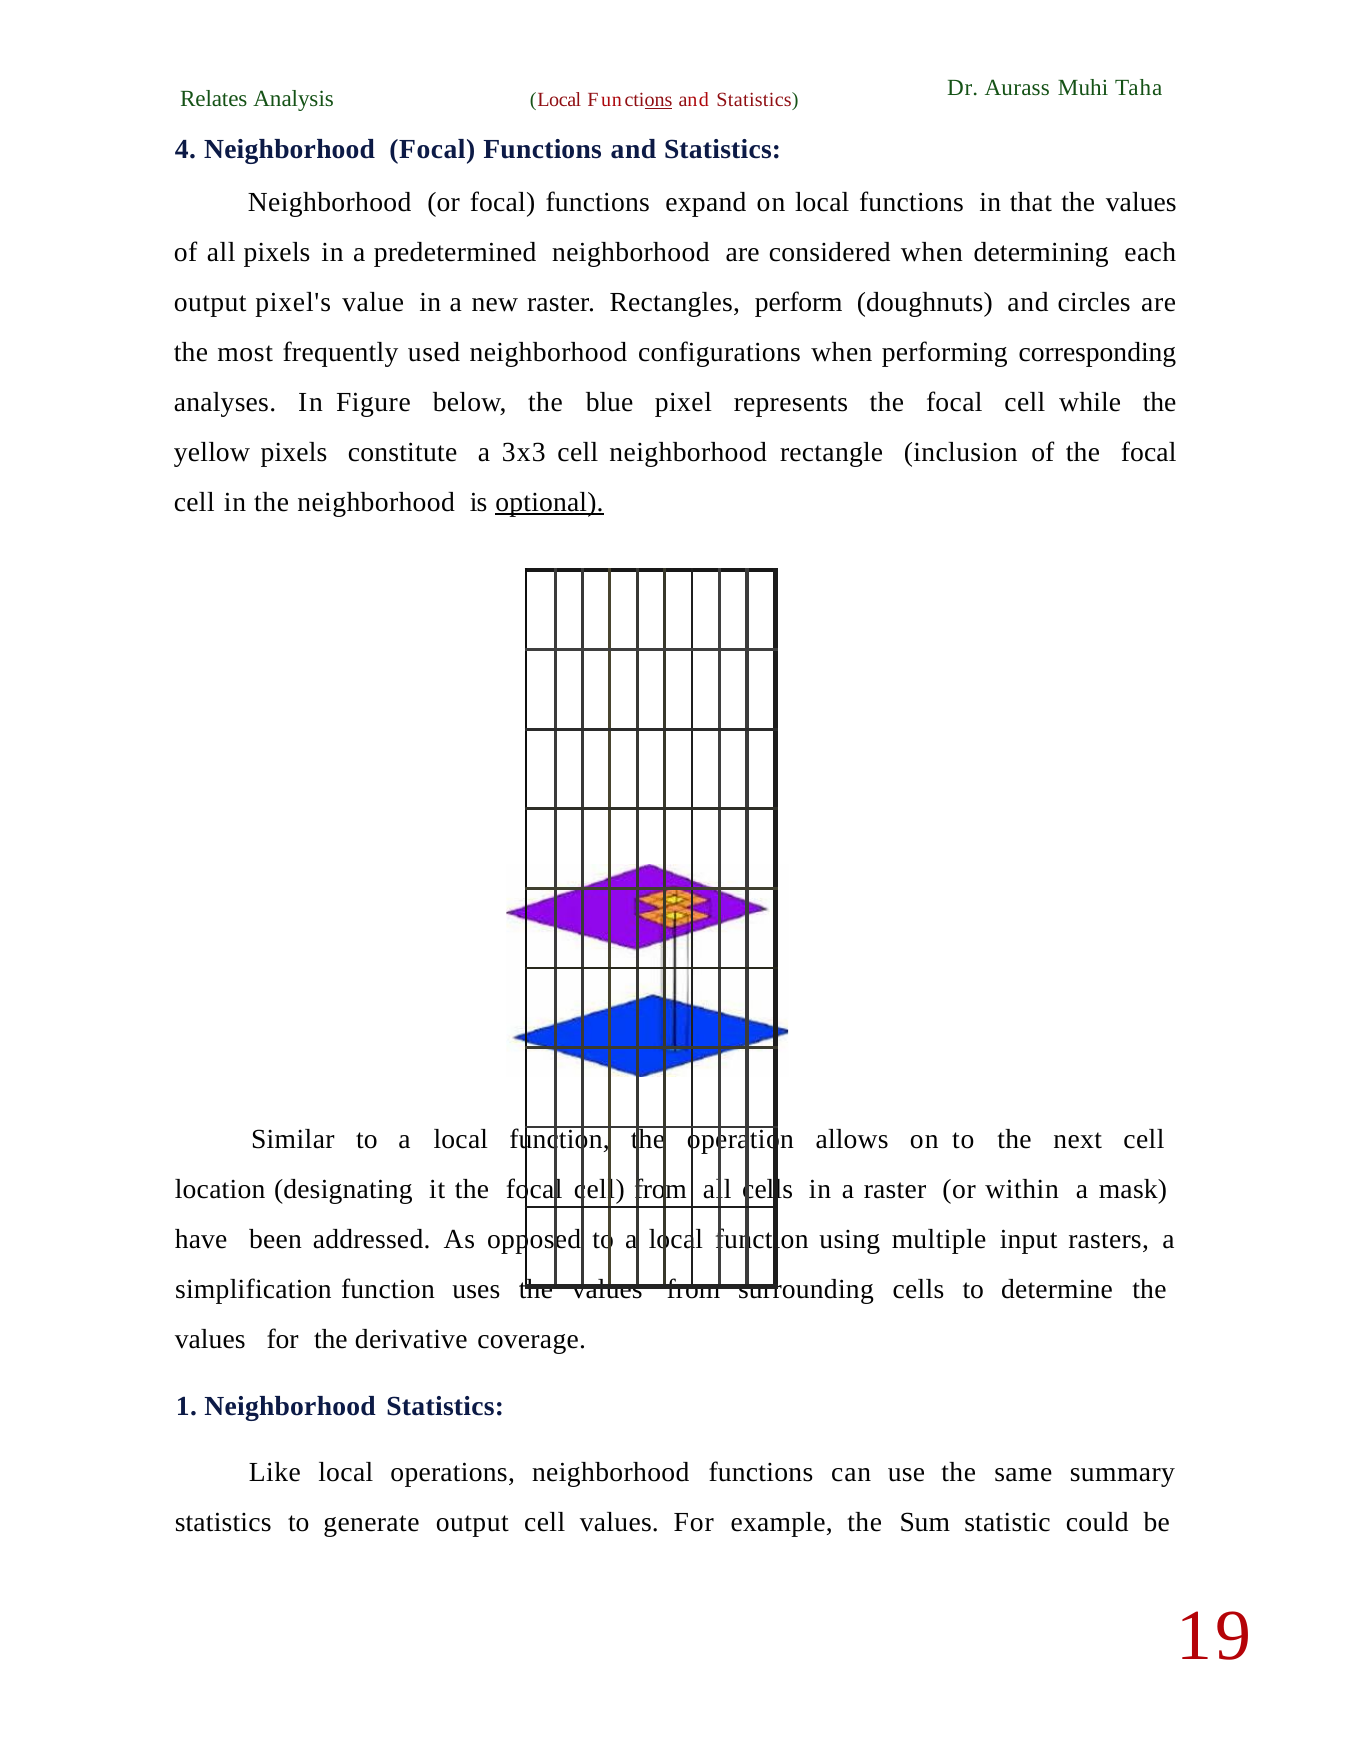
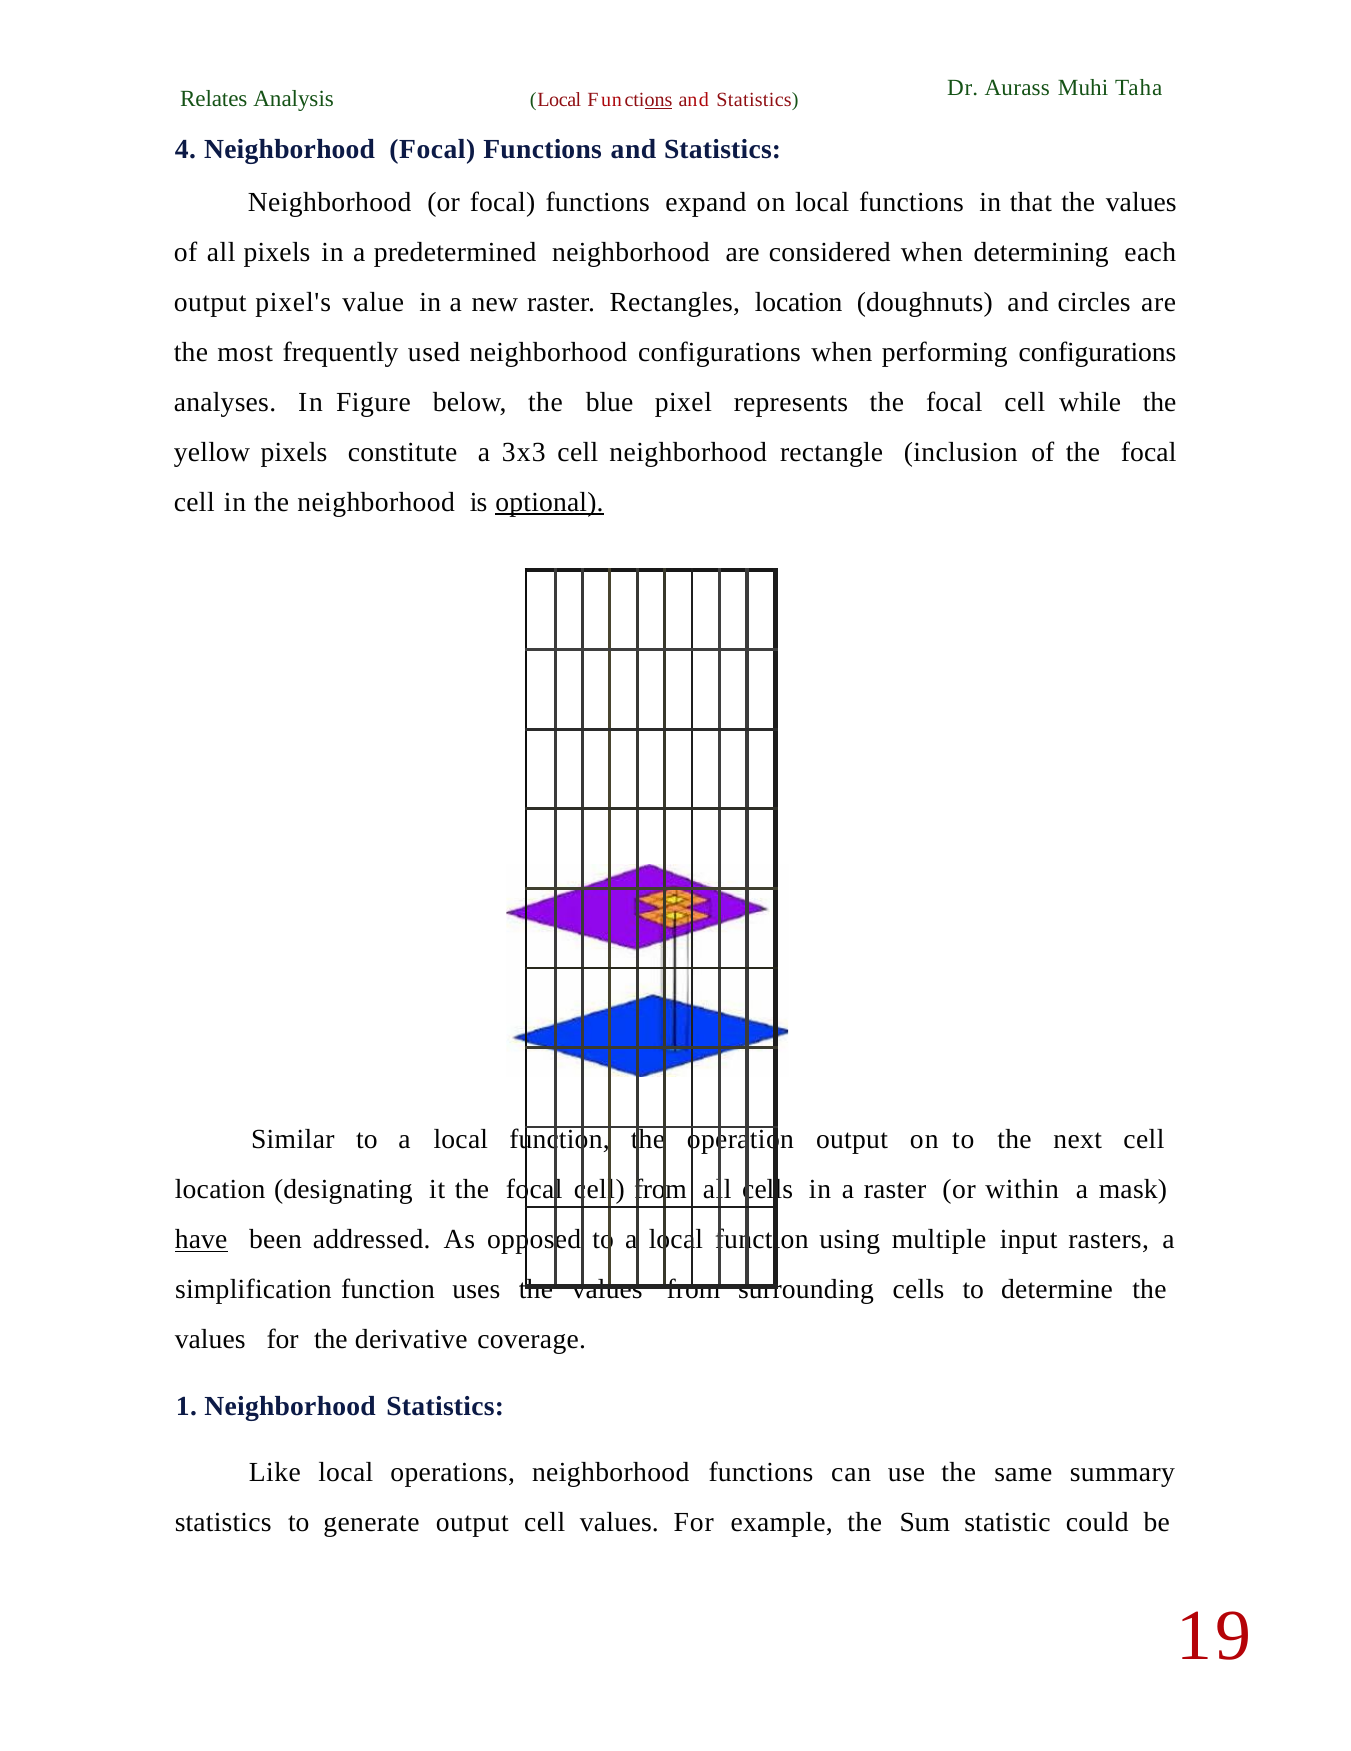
Rectangles perform: perform -> location
performing corresponding: corresponding -> configurations
operation allows: allows -> output
have underline: none -> present
